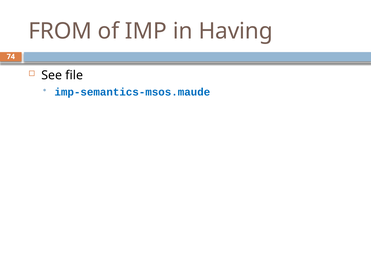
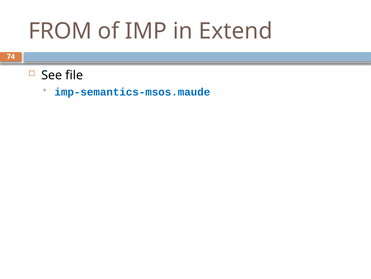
Having: Having -> Extend
